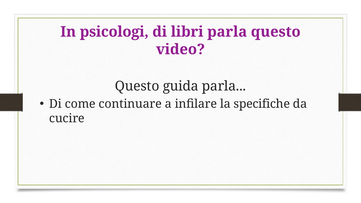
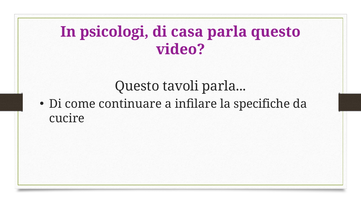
libri: libri -> casa
guida: guida -> tavoli
